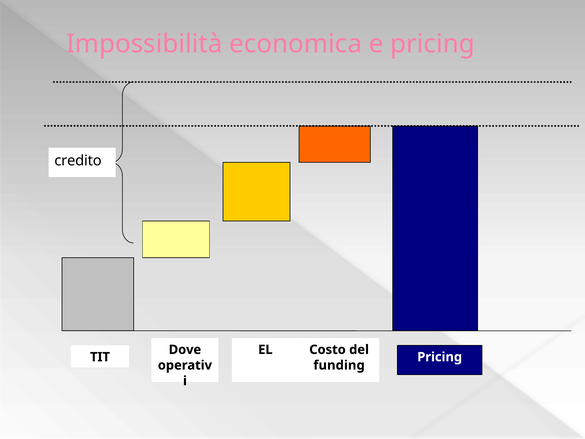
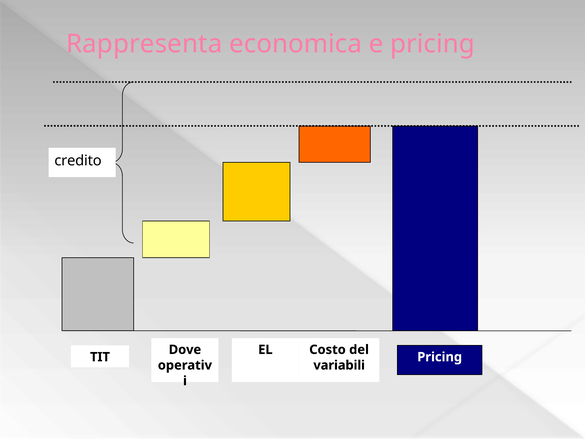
Impossibilità: Impossibilità -> Rappresenta
funding: funding -> variabili
